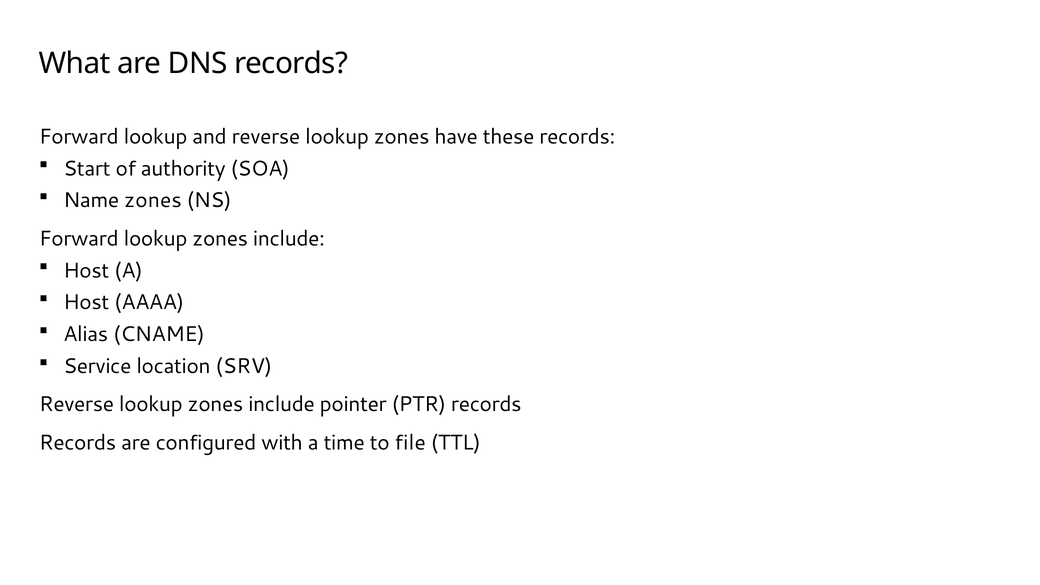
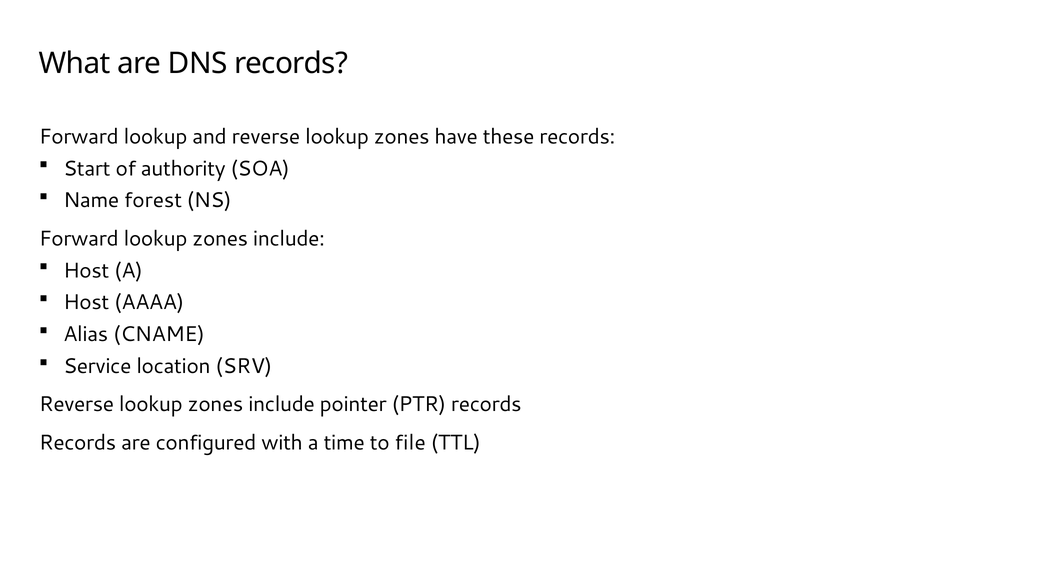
Name zones: zones -> forest
